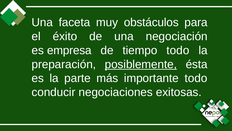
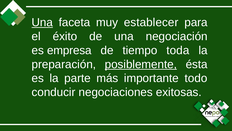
Una at (42, 22) underline: none -> present
obstáculos: obstáculos -> establecer
tiempo todo: todo -> toda
